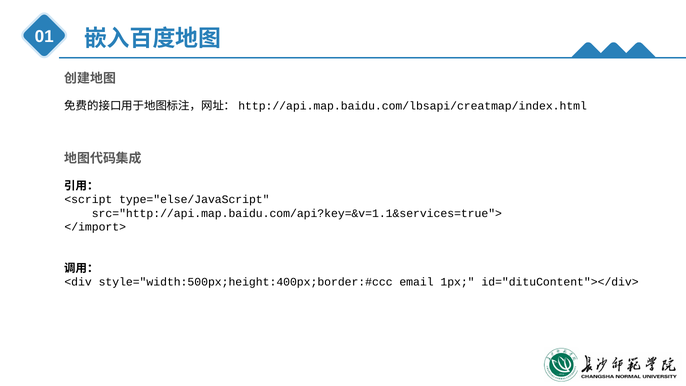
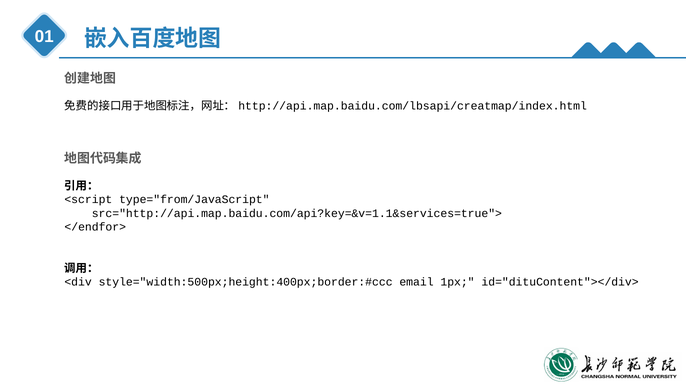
type="else/JavaScript: type="else/JavaScript -> type="from/JavaScript
</import>: </import> -> </endfor>
